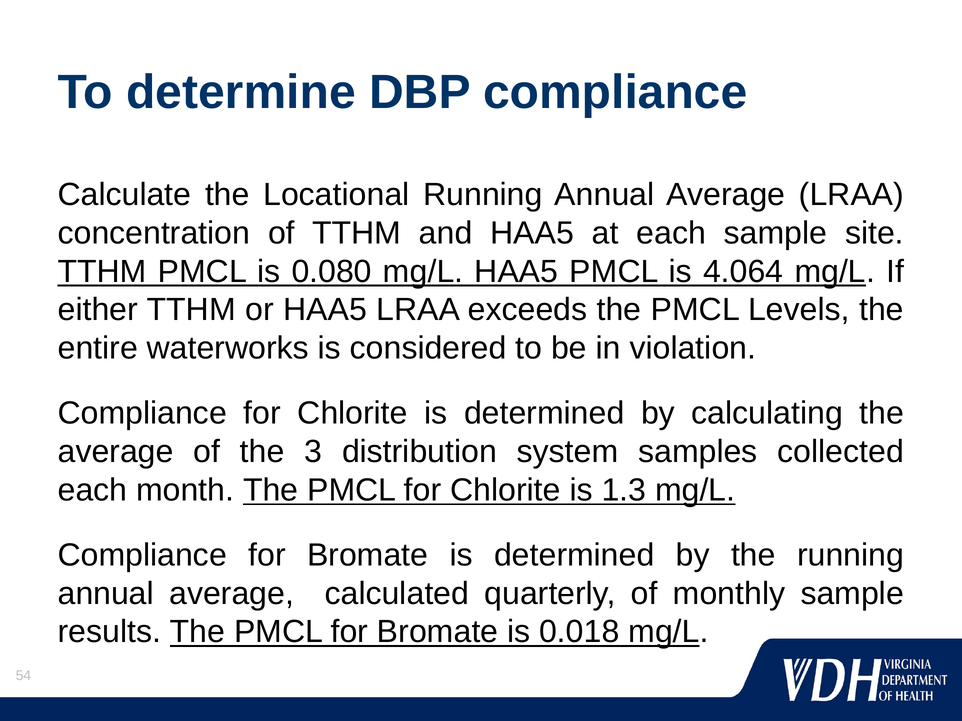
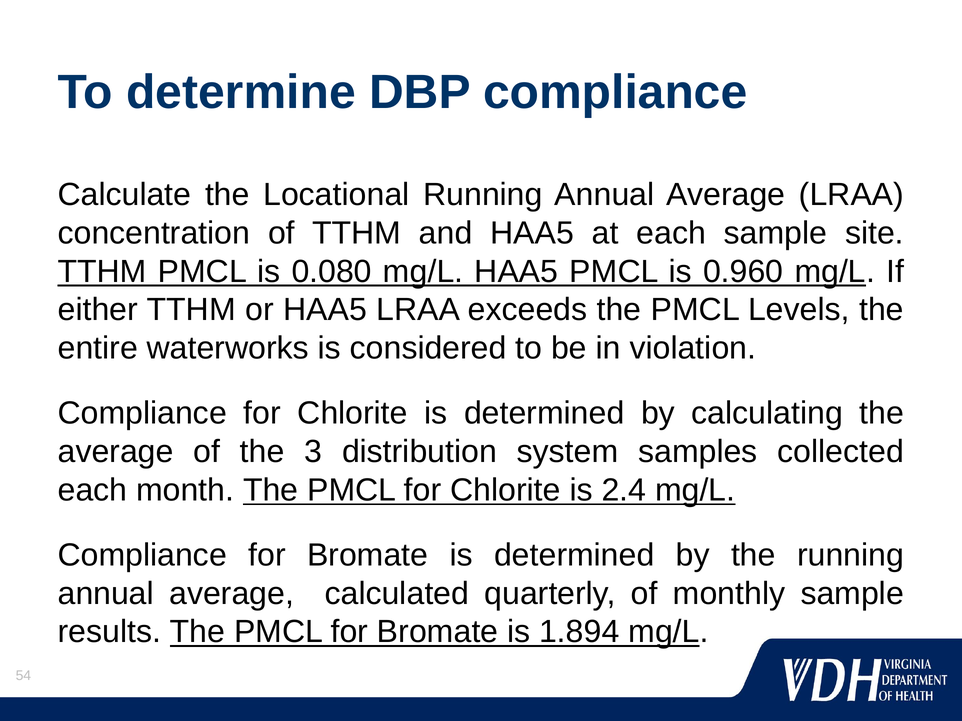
4.064: 4.064 -> 0.960
1.3: 1.3 -> 2.4
0.018: 0.018 -> 1.894
